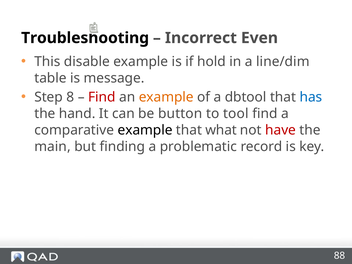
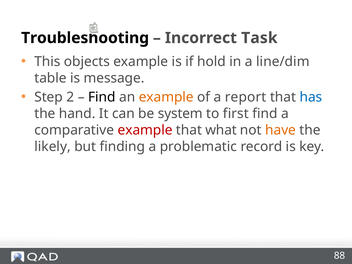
Even: Even -> Task
disable: disable -> objects
8: 8 -> 2
Find at (102, 97) colour: red -> black
dbtool: dbtool -> report
button: button -> system
tool: tool -> first
example at (145, 130) colour: black -> red
have colour: red -> orange
main: main -> likely
